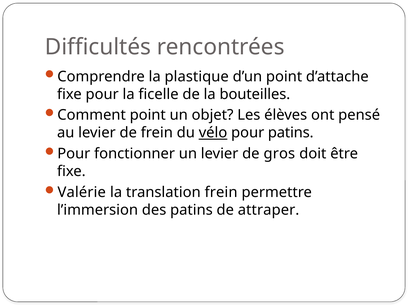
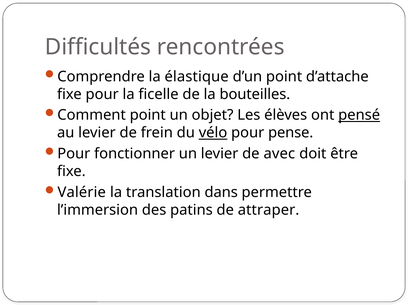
plastique: plastique -> élastique
pensé underline: none -> present
pour patins: patins -> pense
gros: gros -> avec
translation frein: frein -> dans
